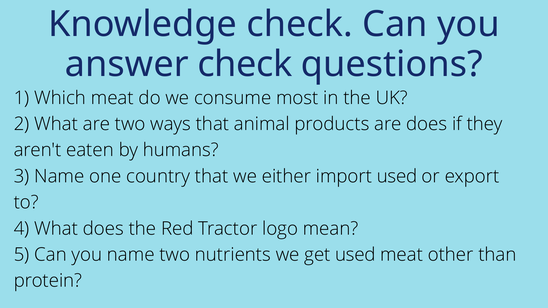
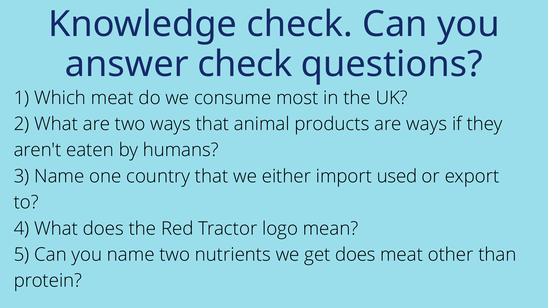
are does: does -> ways
get used: used -> does
